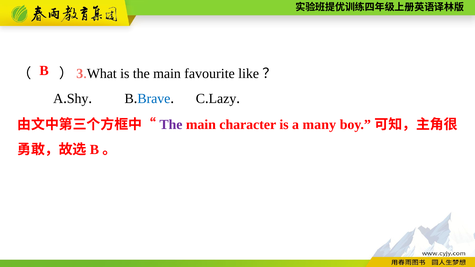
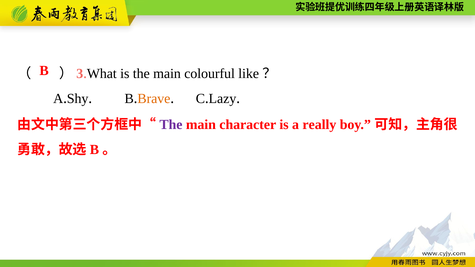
favourite: favourite -> colourful
Brave colour: blue -> orange
many: many -> really
